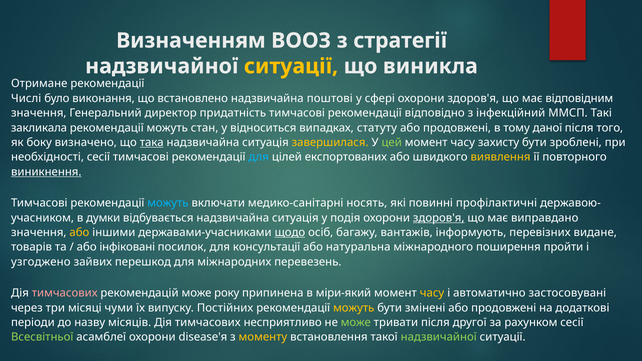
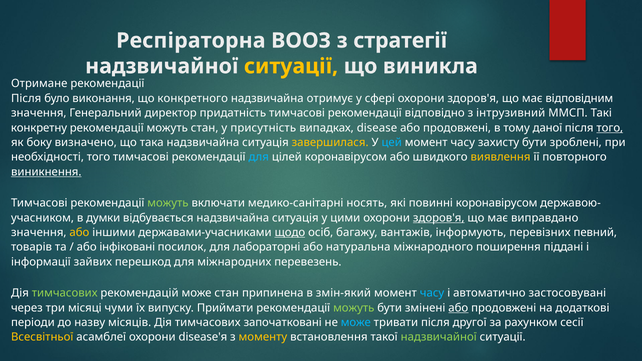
Визначенням: Визначенням -> Респіраторна
Числі at (26, 98): Числі -> Після
встановлено: встановлено -> конкретного
поштові: поштові -> отримує
інфекційний: інфекційний -> інтрузивний
закликала: закликала -> конкретну
відноситься: відноситься -> присутність
статуту: статуту -> disease
того at (610, 128) underline: none -> present
така underline: present -> none
цей colour: light green -> light blue
необхідності сесії: сесії -> того
цілей експортованих: експортованих -> коронавірусом
можуть at (168, 203) colour: light blue -> light green
повинні профілактичні: профілактичні -> коронавірусом
подія: подія -> цими
видане: видане -> певний
консультації: консультації -> лабораторні
пройти: пройти -> піддані
узгоджено: узгоджено -> інформації
тимчасових at (65, 293) colour: pink -> light green
може року: року -> стан
міри-який: міри-який -> змін-який
часу at (432, 293) colour: yellow -> light blue
Постійних: Постійних -> Приймати
можуть at (354, 308) colour: yellow -> light green
або at (458, 308) underline: none -> present
несприятливо: несприятливо -> започатковані
може at (356, 323) colour: light green -> light blue
Всесвітньої colour: light green -> yellow
